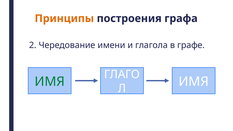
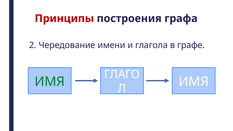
Принципы colour: orange -> red
